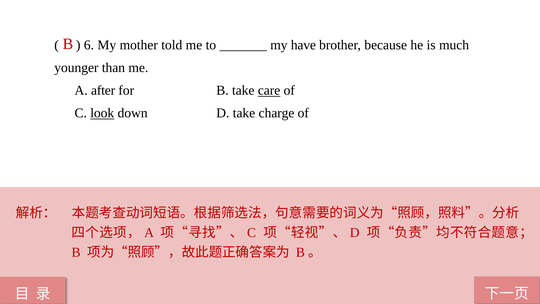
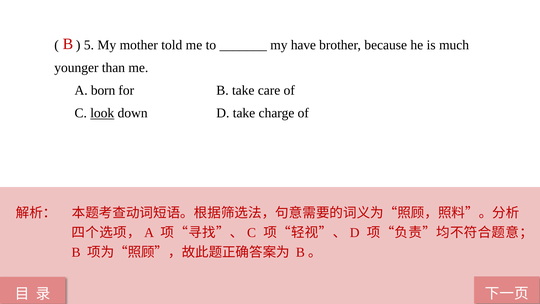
6: 6 -> 5
after: after -> born
care underline: present -> none
